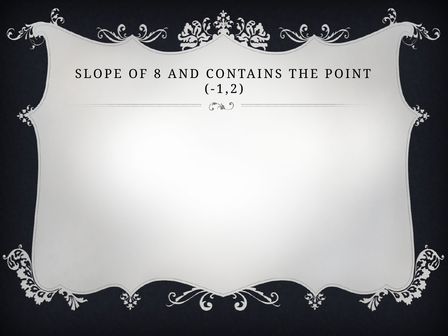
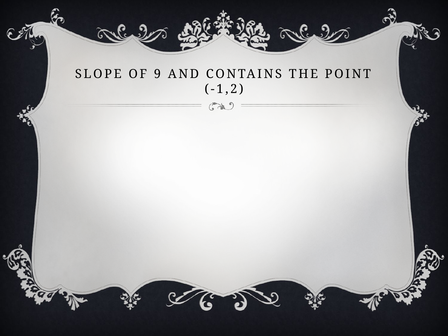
8: 8 -> 9
